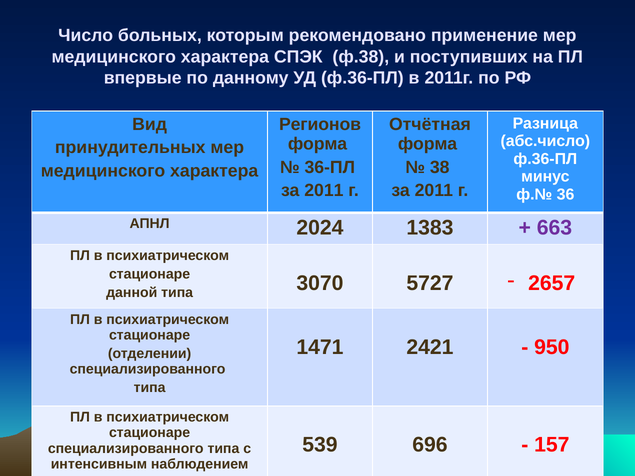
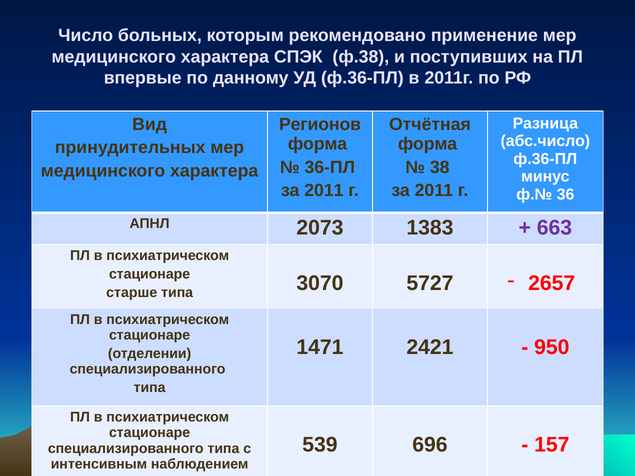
2024: 2024 -> 2073
данной: данной -> старше
